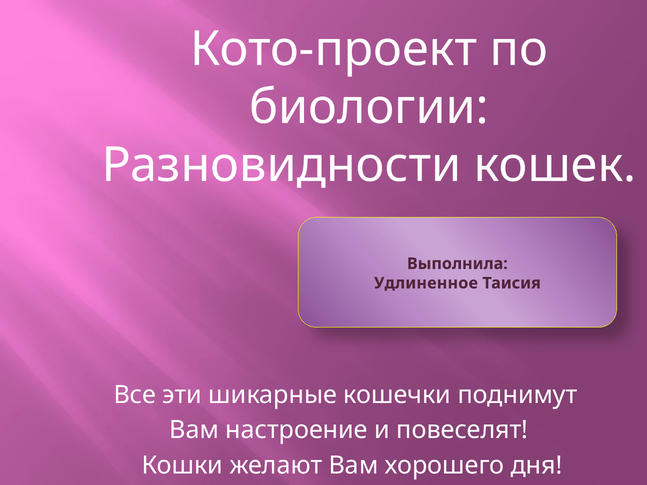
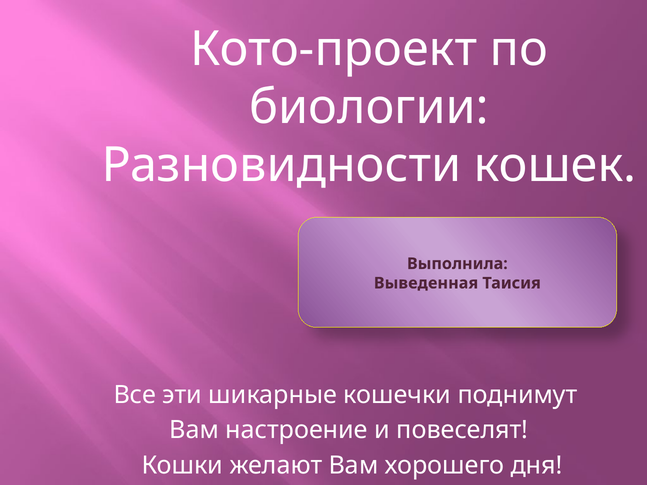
Удлиненное: Удлиненное -> Выведенная
